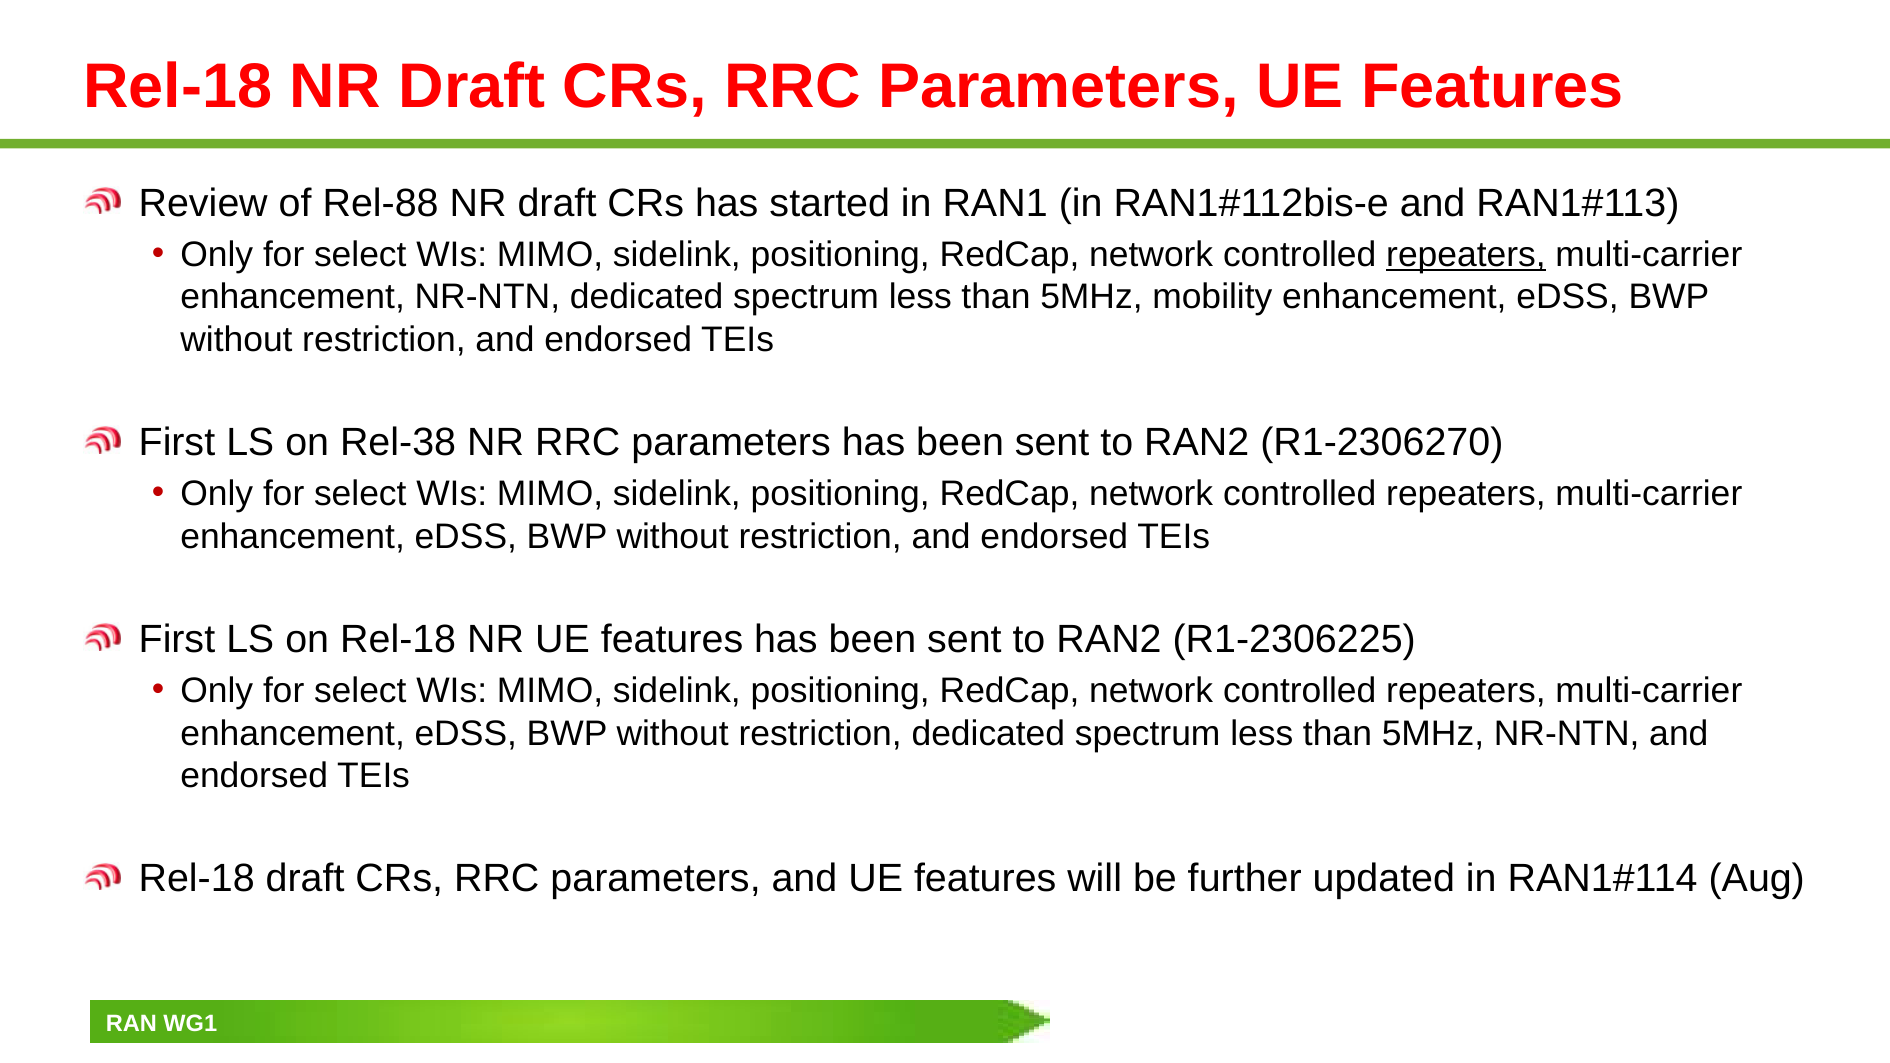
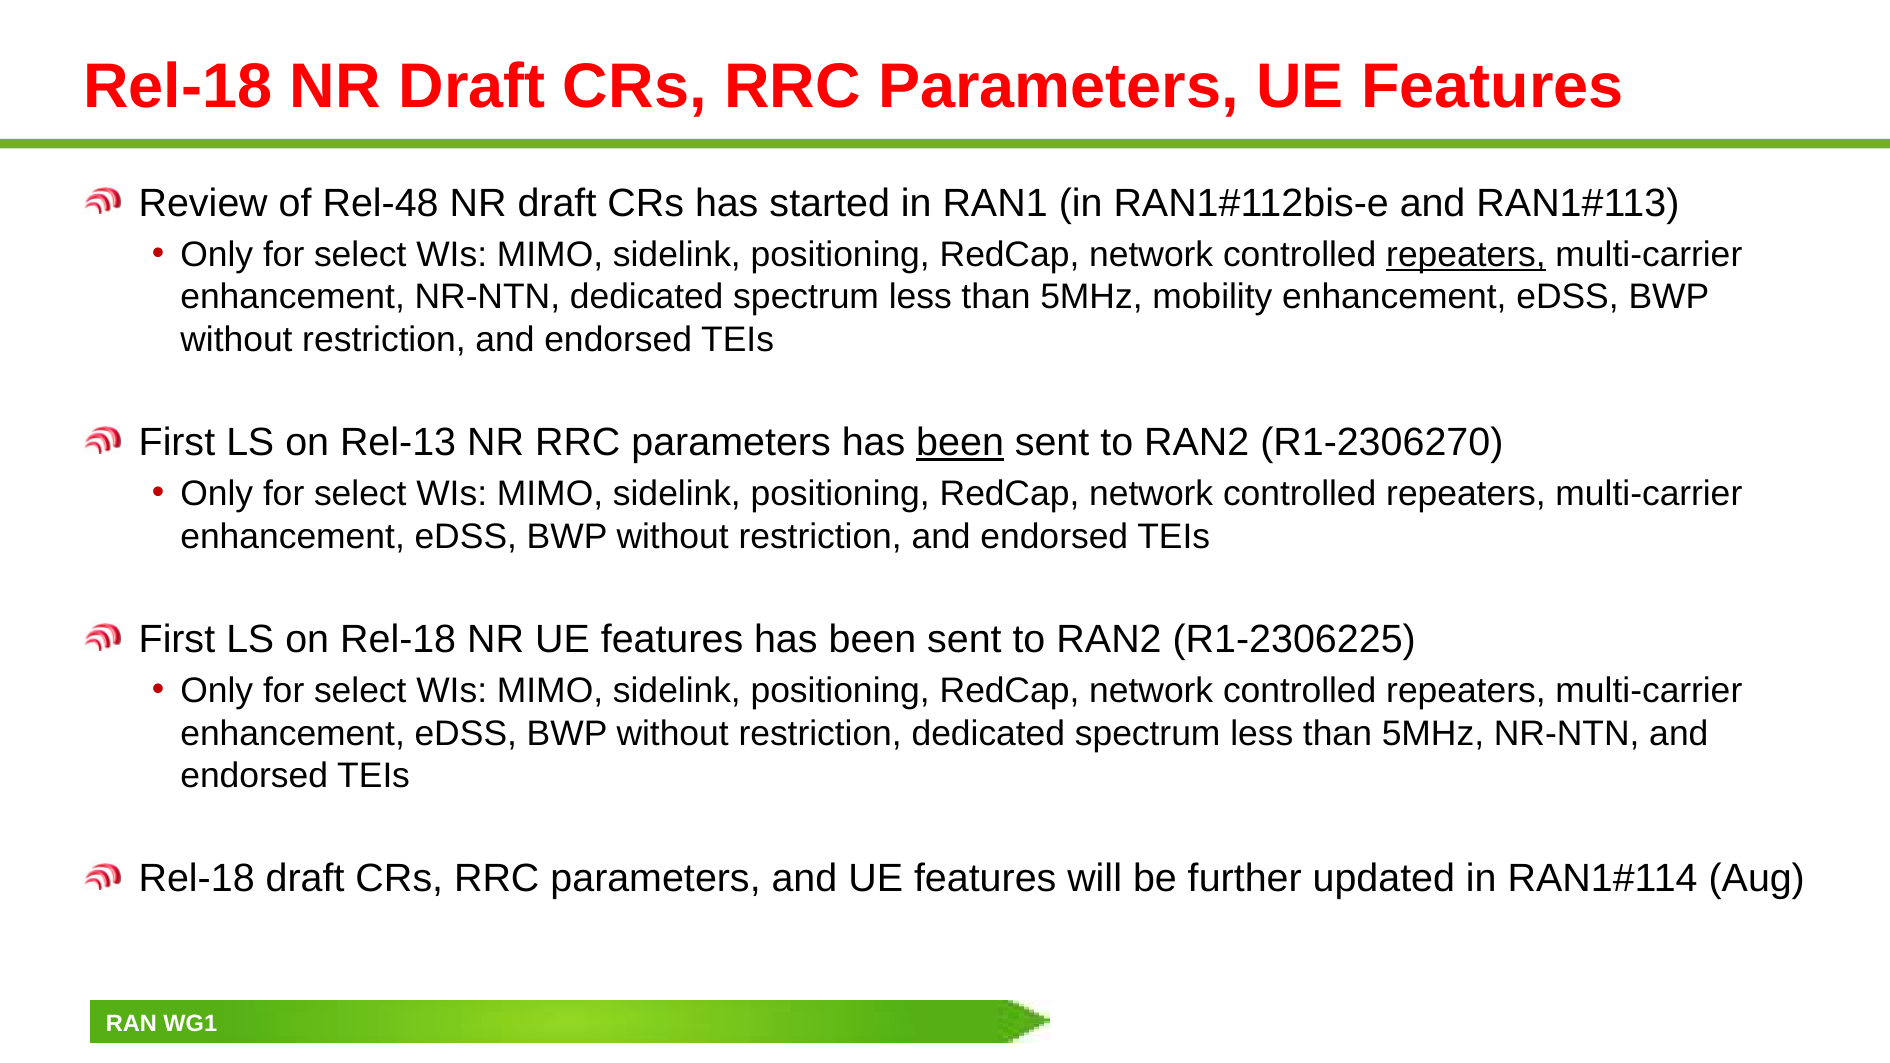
Rel-88: Rel-88 -> Rel-48
Rel-38: Rel-38 -> Rel-13
been at (960, 442) underline: none -> present
